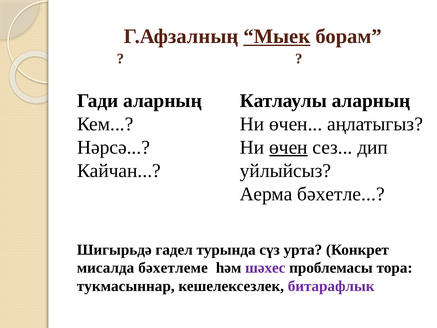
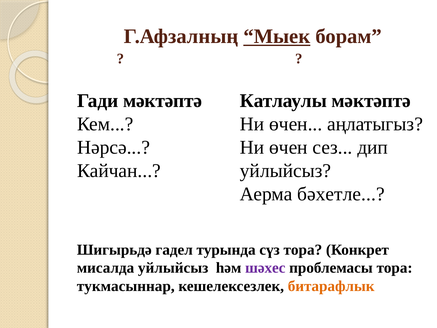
Гади аларның: аларның -> мәктәптә
Катлаулы аларның: аларның -> мәктәптә
өчен at (288, 147) underline: present -> none
сүз урта: урта -> тора
мисалда бәхетлеме: бәхетлеме -> уйлыйсыз
битарафлык colour: purple -> orange
